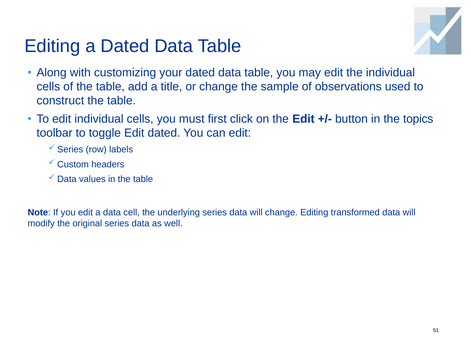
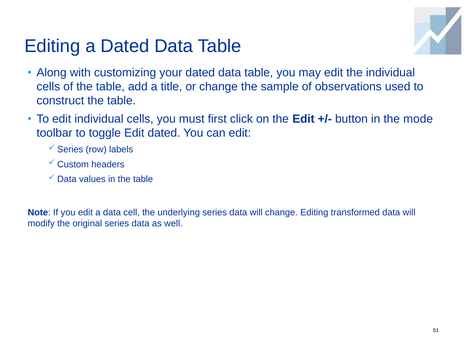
topics: topics -> mode
